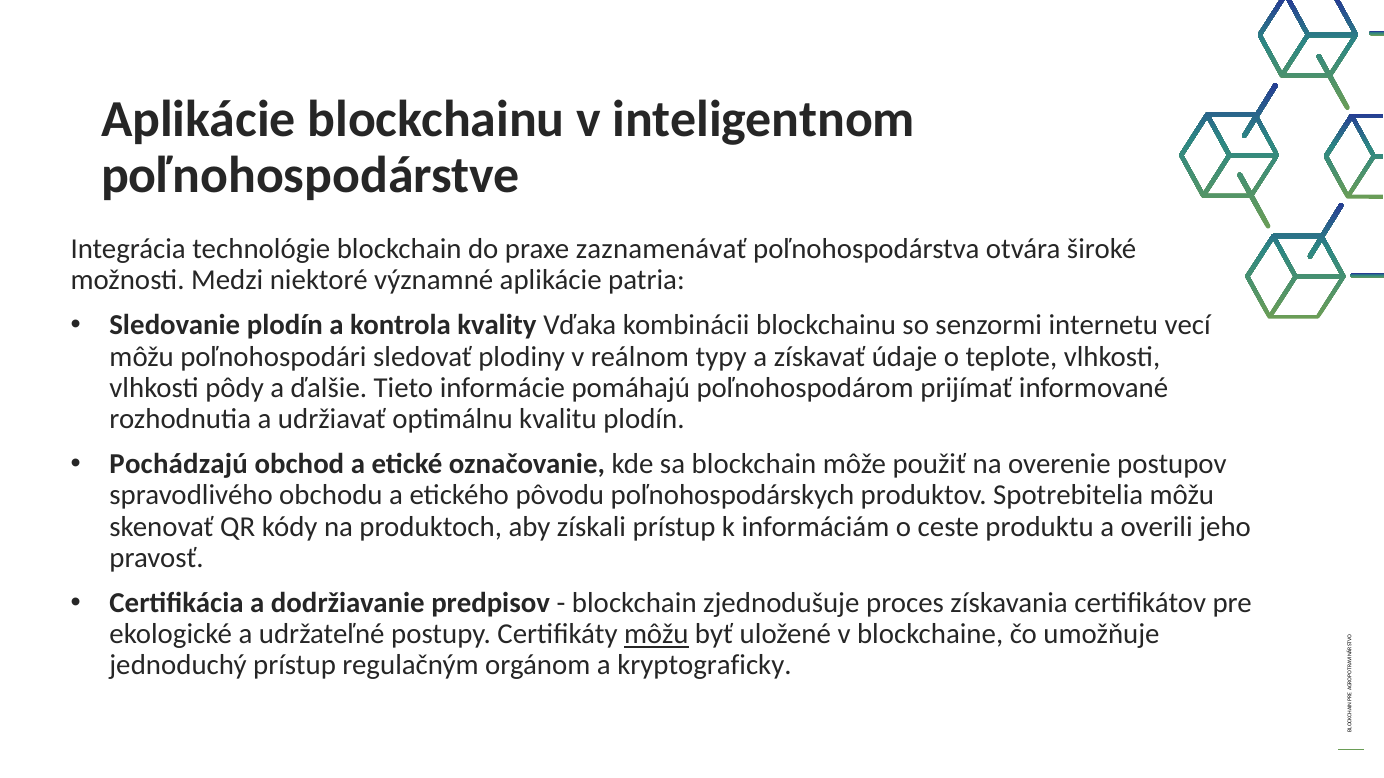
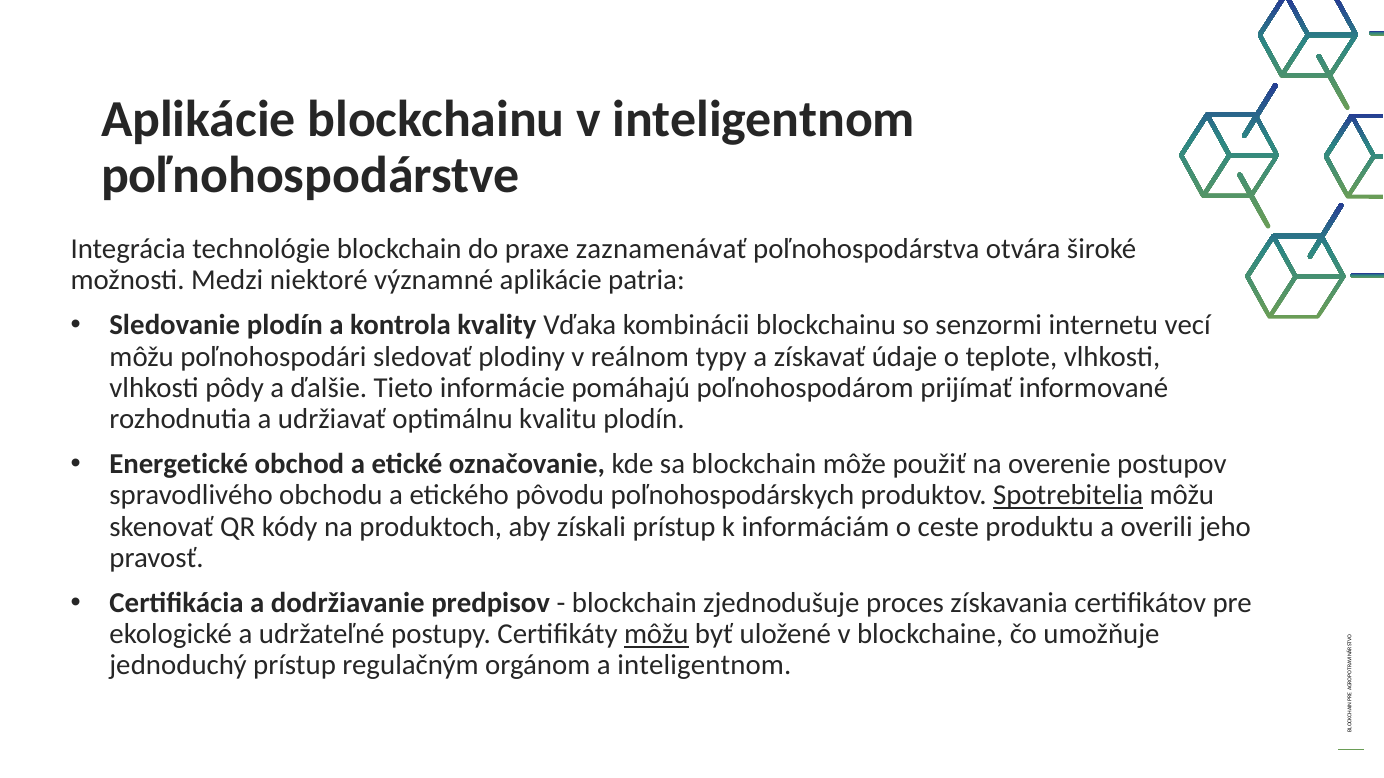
Pochádzajú: Pochádzajú -> Energetické
Spotrebitelia underline: none -> present
a kryptograficky: kryptograficky -> inteligentnom
